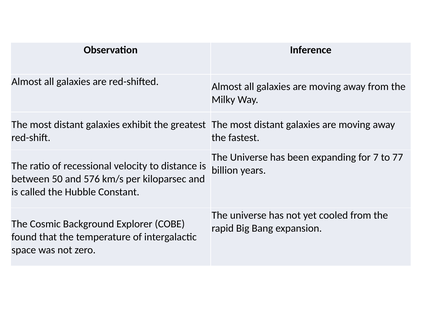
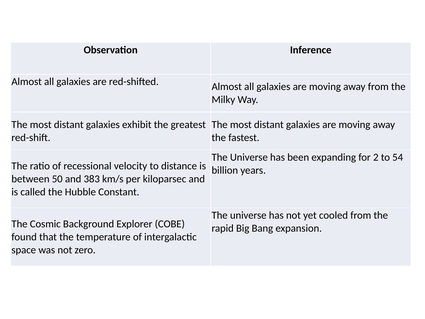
7: 7 -> 2
77: 77 -> 54
576: 576 -> 383
